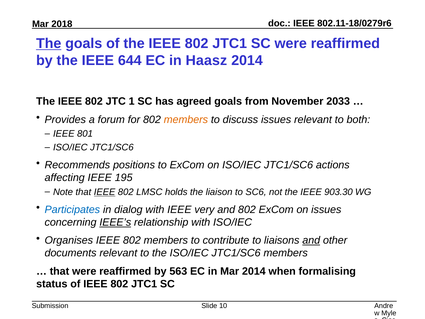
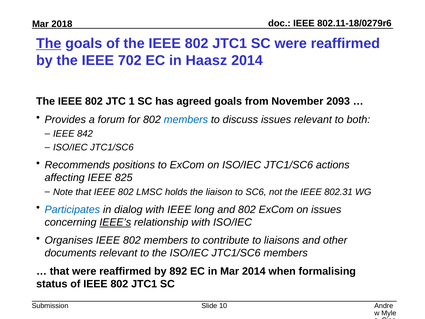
644: 644 -> 702
2033: 2033 -> 2093
members at (186, 119) colour: orange -> blue
801: 801 -> 842
195: 195 -> 825
IEEE at (105, 192) underline: present -> none
903.30: 903.30 -> 802.31
very: very -> long
and at (311, 240) underline: present -> none
563: 563 -> 892
